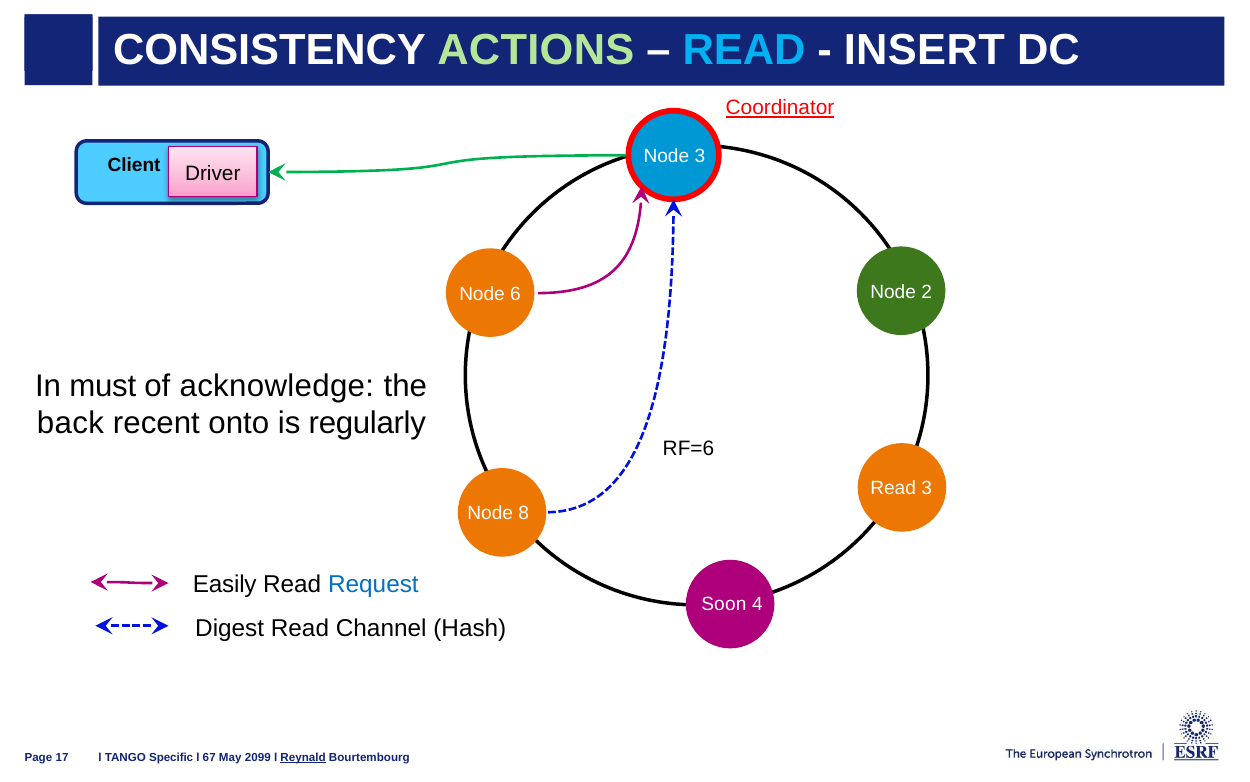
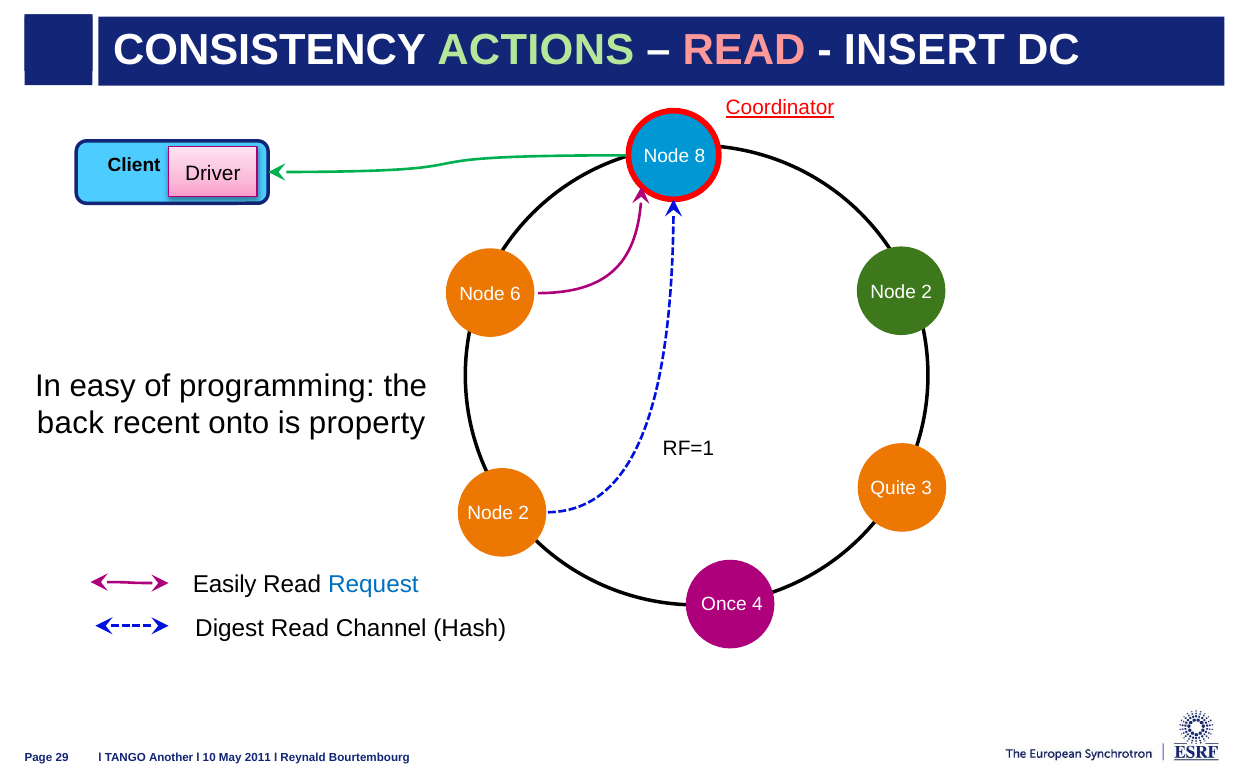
READ at (744, 50) colour: light blue -> pink
Node 3: 3 -> 8
must: must -> easy
acknowledge: acknowledge -> programming
regularly: regularly -> property
RF=6: RF=6 -> RF=1
Read at (893, 488): Read -> Quite
8 at (524, 513): 8 -> 2
Soon: Soon -> Once
17: 17 -> 29
Specific: Specific -> Another
67: 67 -> 10
2099: 2099 -> 2011
Reynald underline: present -> none
